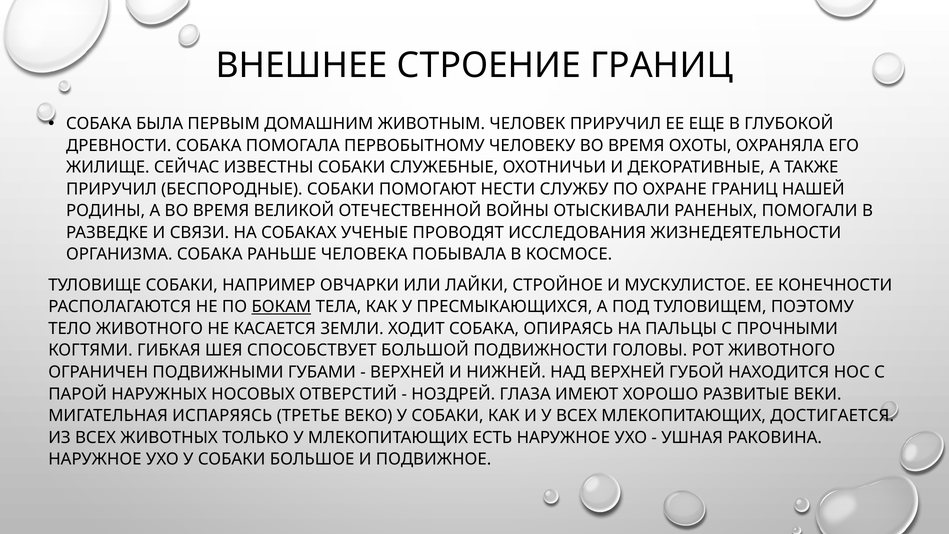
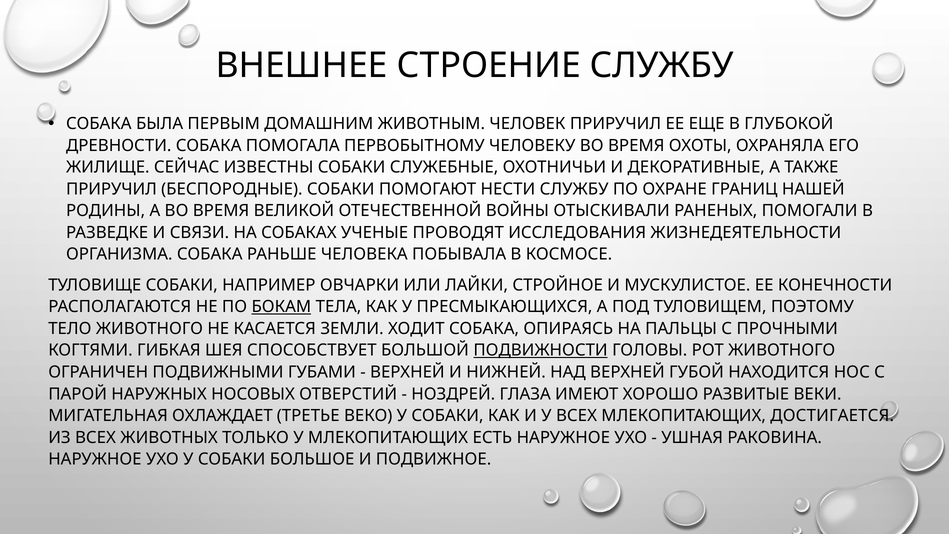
СТРОЕНИЕ ГРАНИЦ: ГРАНИЦ -> СЛУЖБУ
ПОДВИЖНОСТИ underline: none -> present
ИСПАРЯЯСЬ: ИСПАРЯЯСЬ -> ОХЛАЖДАЕТ
